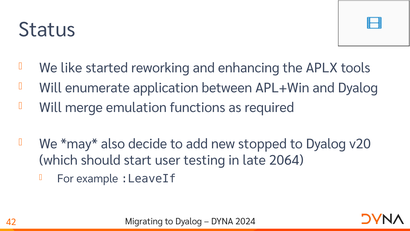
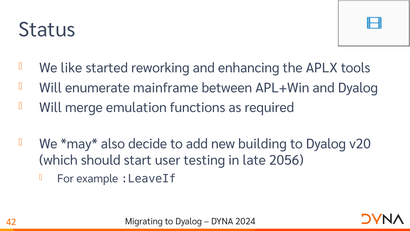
application: application -> mainframe
stopped: stopped -> building
2064: 2064 -> 2056
